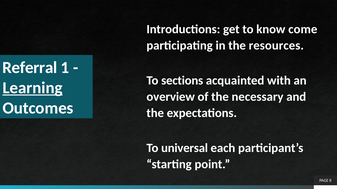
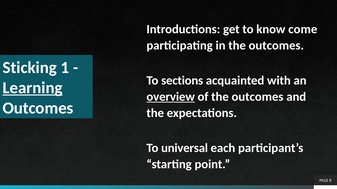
in the resources: resources -> outcomes
Referral: Referral -> Sticking
overview underline: none -> present
of the necessary: necessary -> outcomes
